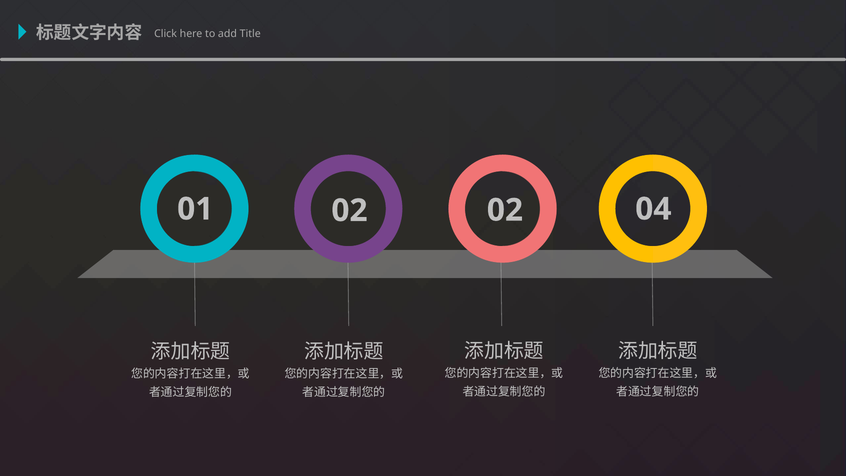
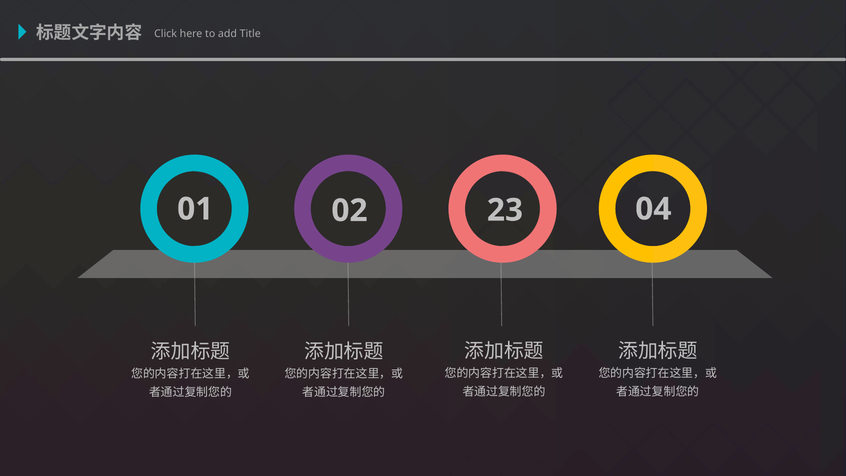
01 02: 02 -> 23
